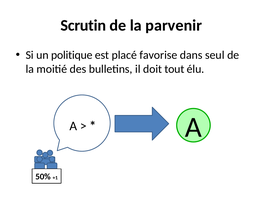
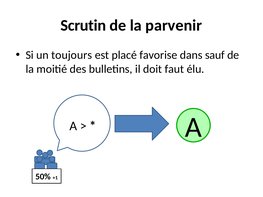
politique: politique -> toujours
seul: seul -> sauf
tout: tout -> faut
